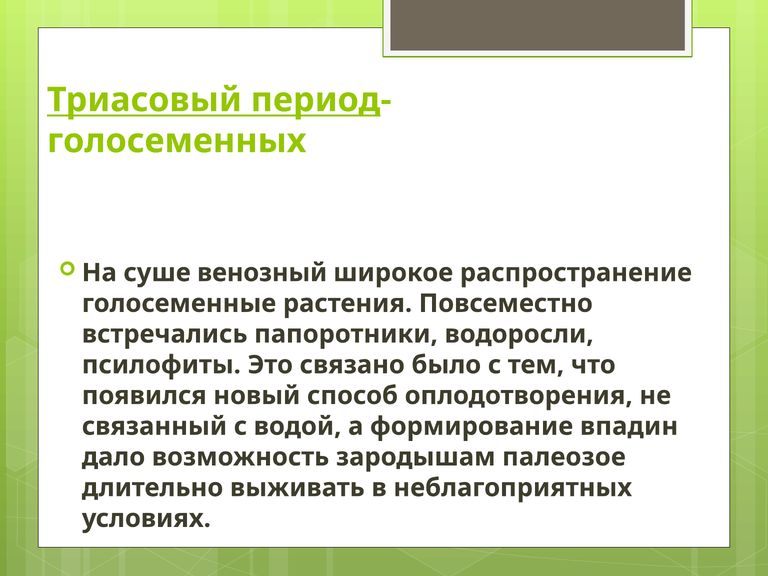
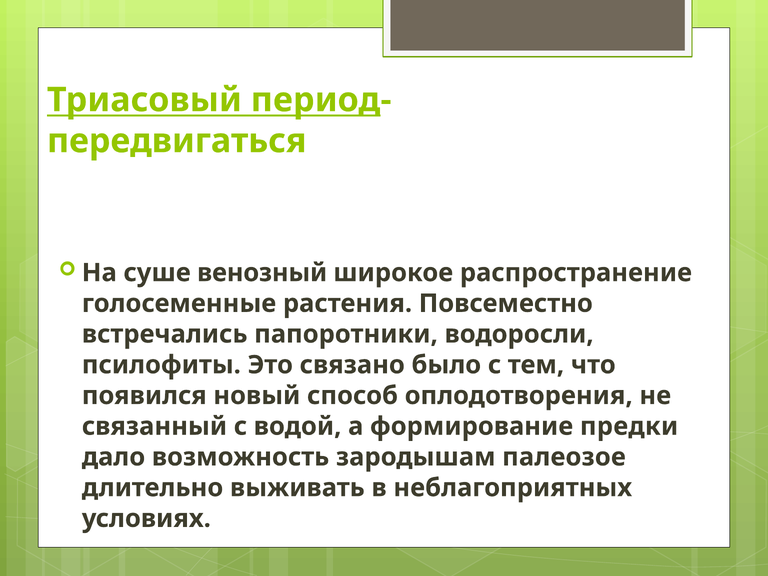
голосеменных: голосеменных -> передвигаться
впадин: впадин -> предки
